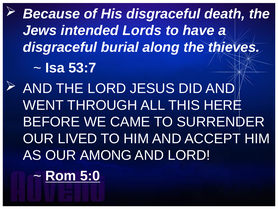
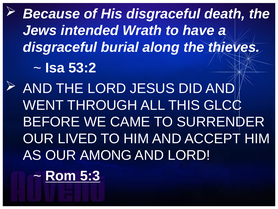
Lords: Lords -> Wrath
53:7: 53:7 -> 53:2
HERE: HERE -> GLCC
5:0: 5:0 -> 5:3
